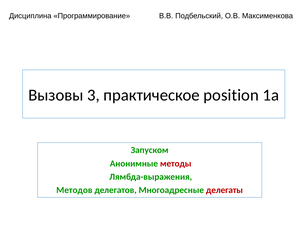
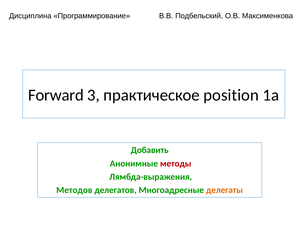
Вызовы: Вызовы -> Forward
Запуском: Запуском -> Добавить
делегаты colour: red -> orange
